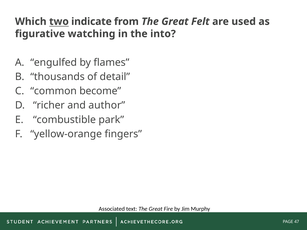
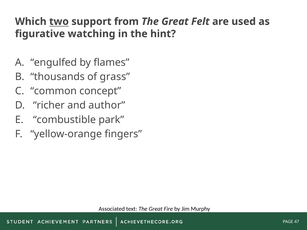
indicate: indicate -> support
into: into -> hint
detail: detail -> grass
become: become -> concept
